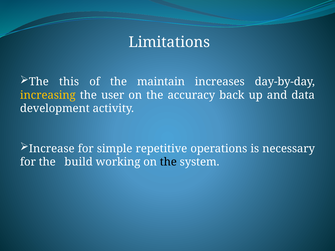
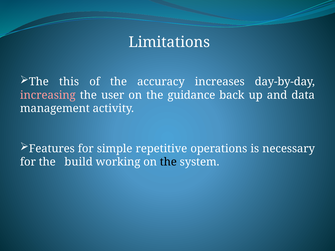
maintain: maintain -> accuracy
increasing colour: yellow -> pink
accuracy: accuracy -> guidance
development: development -> management
Increase: Increase -> Features
